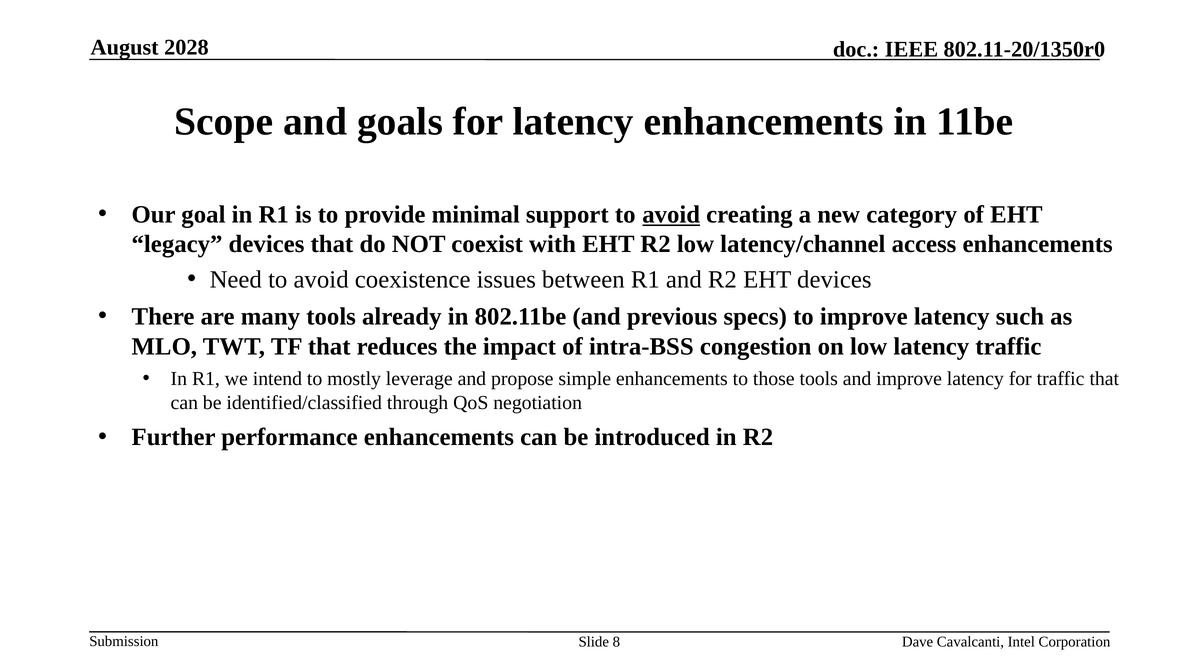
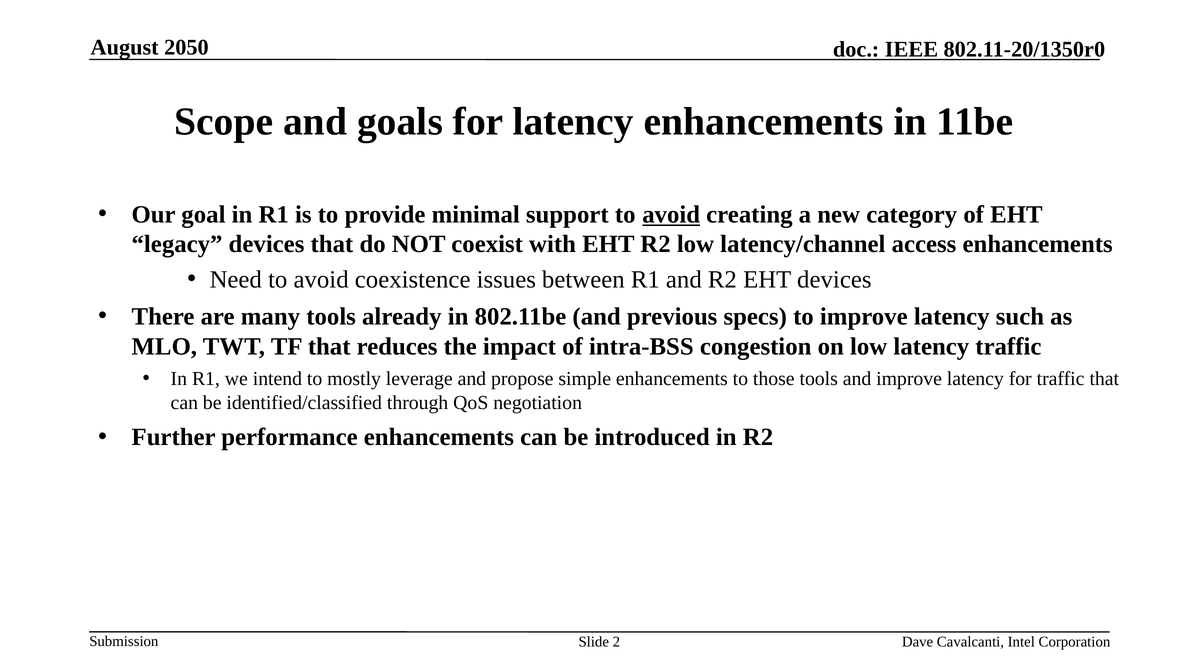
2028: 2028 -> 2050
8: 8 -> 2
